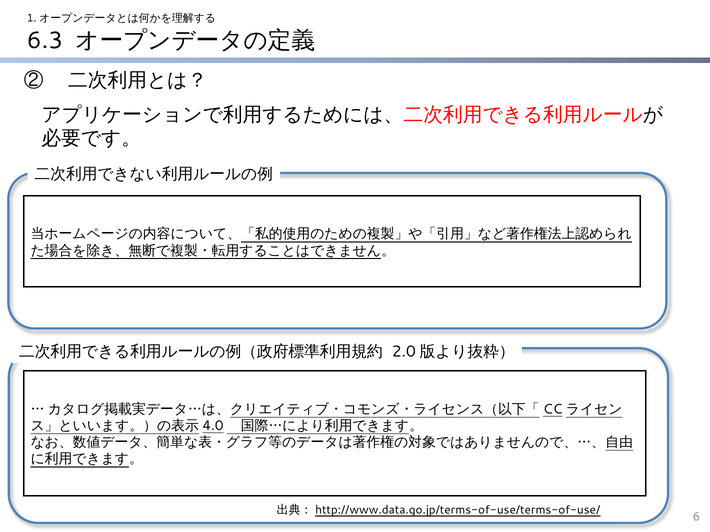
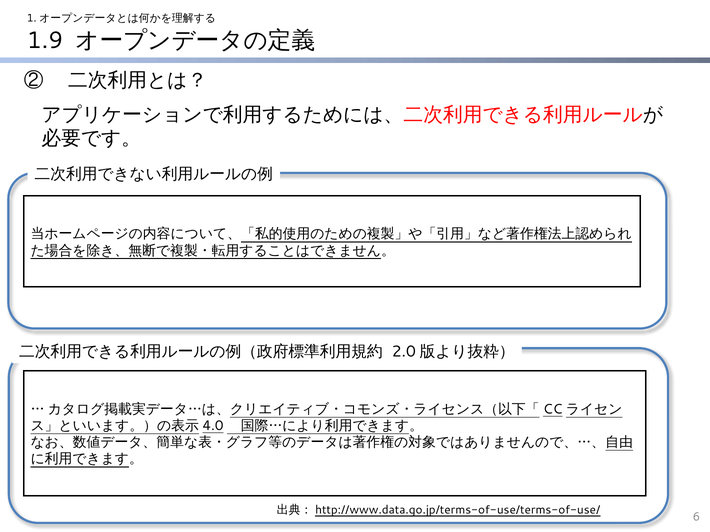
6.3: 6.3 -> 1.9
